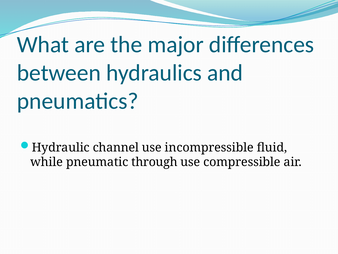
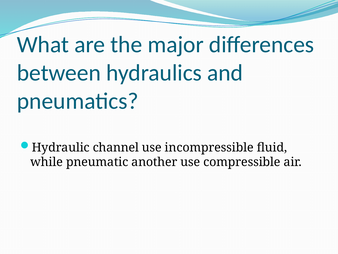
through: through -> another
